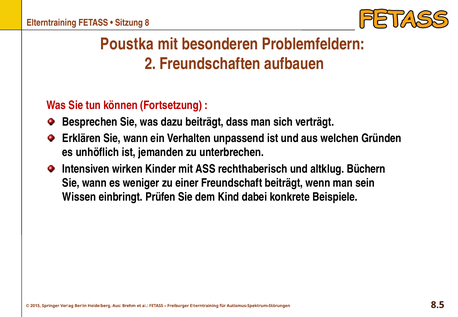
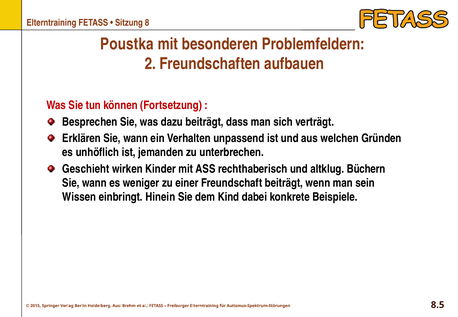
Intensiven: Intensiven -> Geschieht
Prüfen: Prüfen -> Hinein
